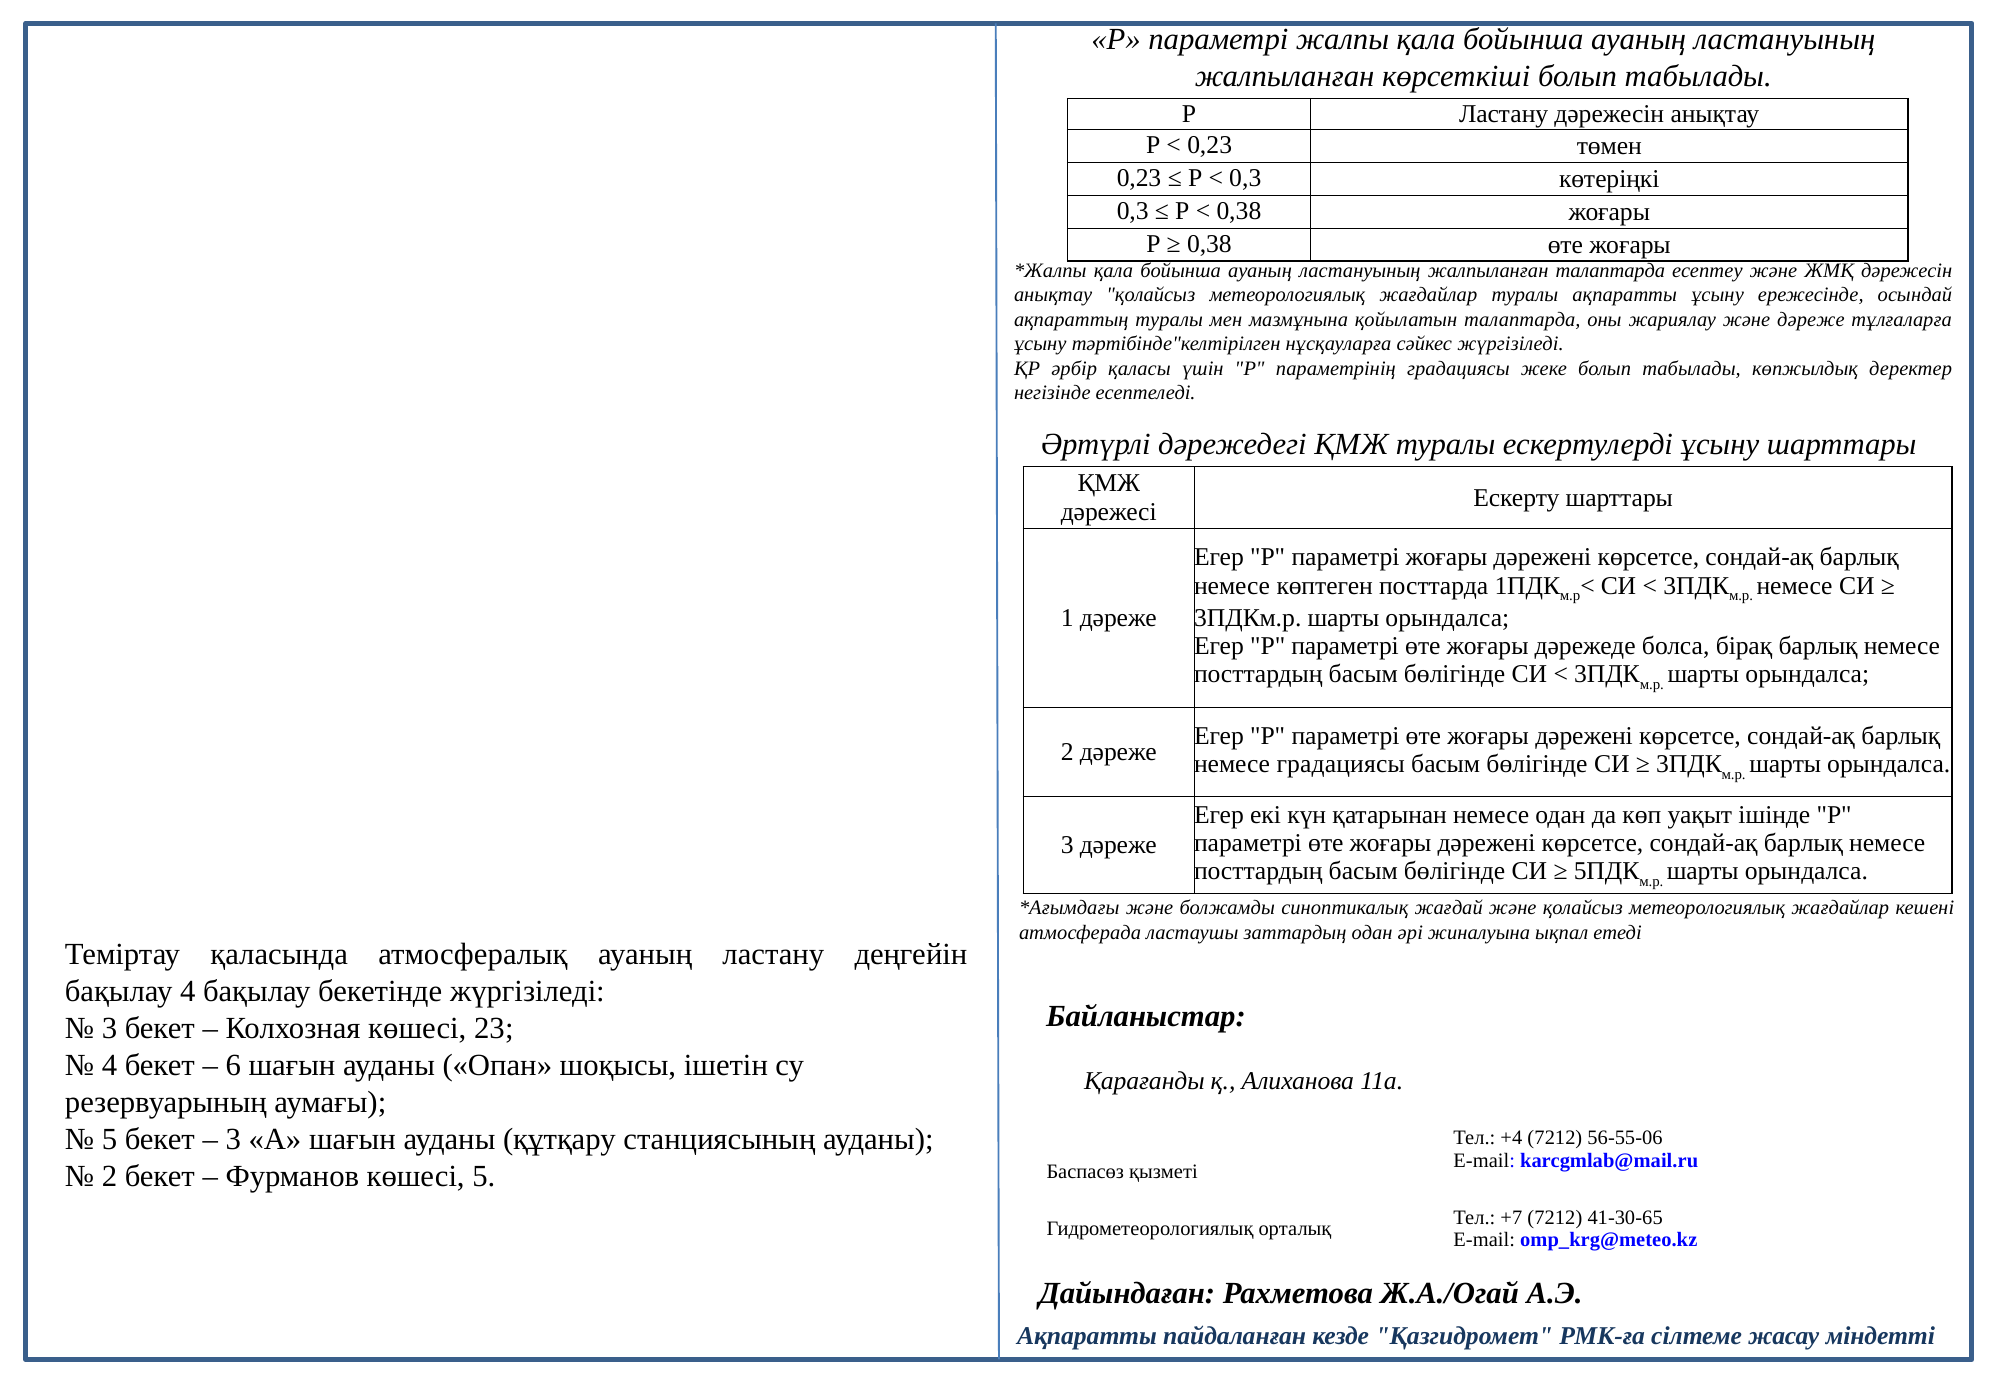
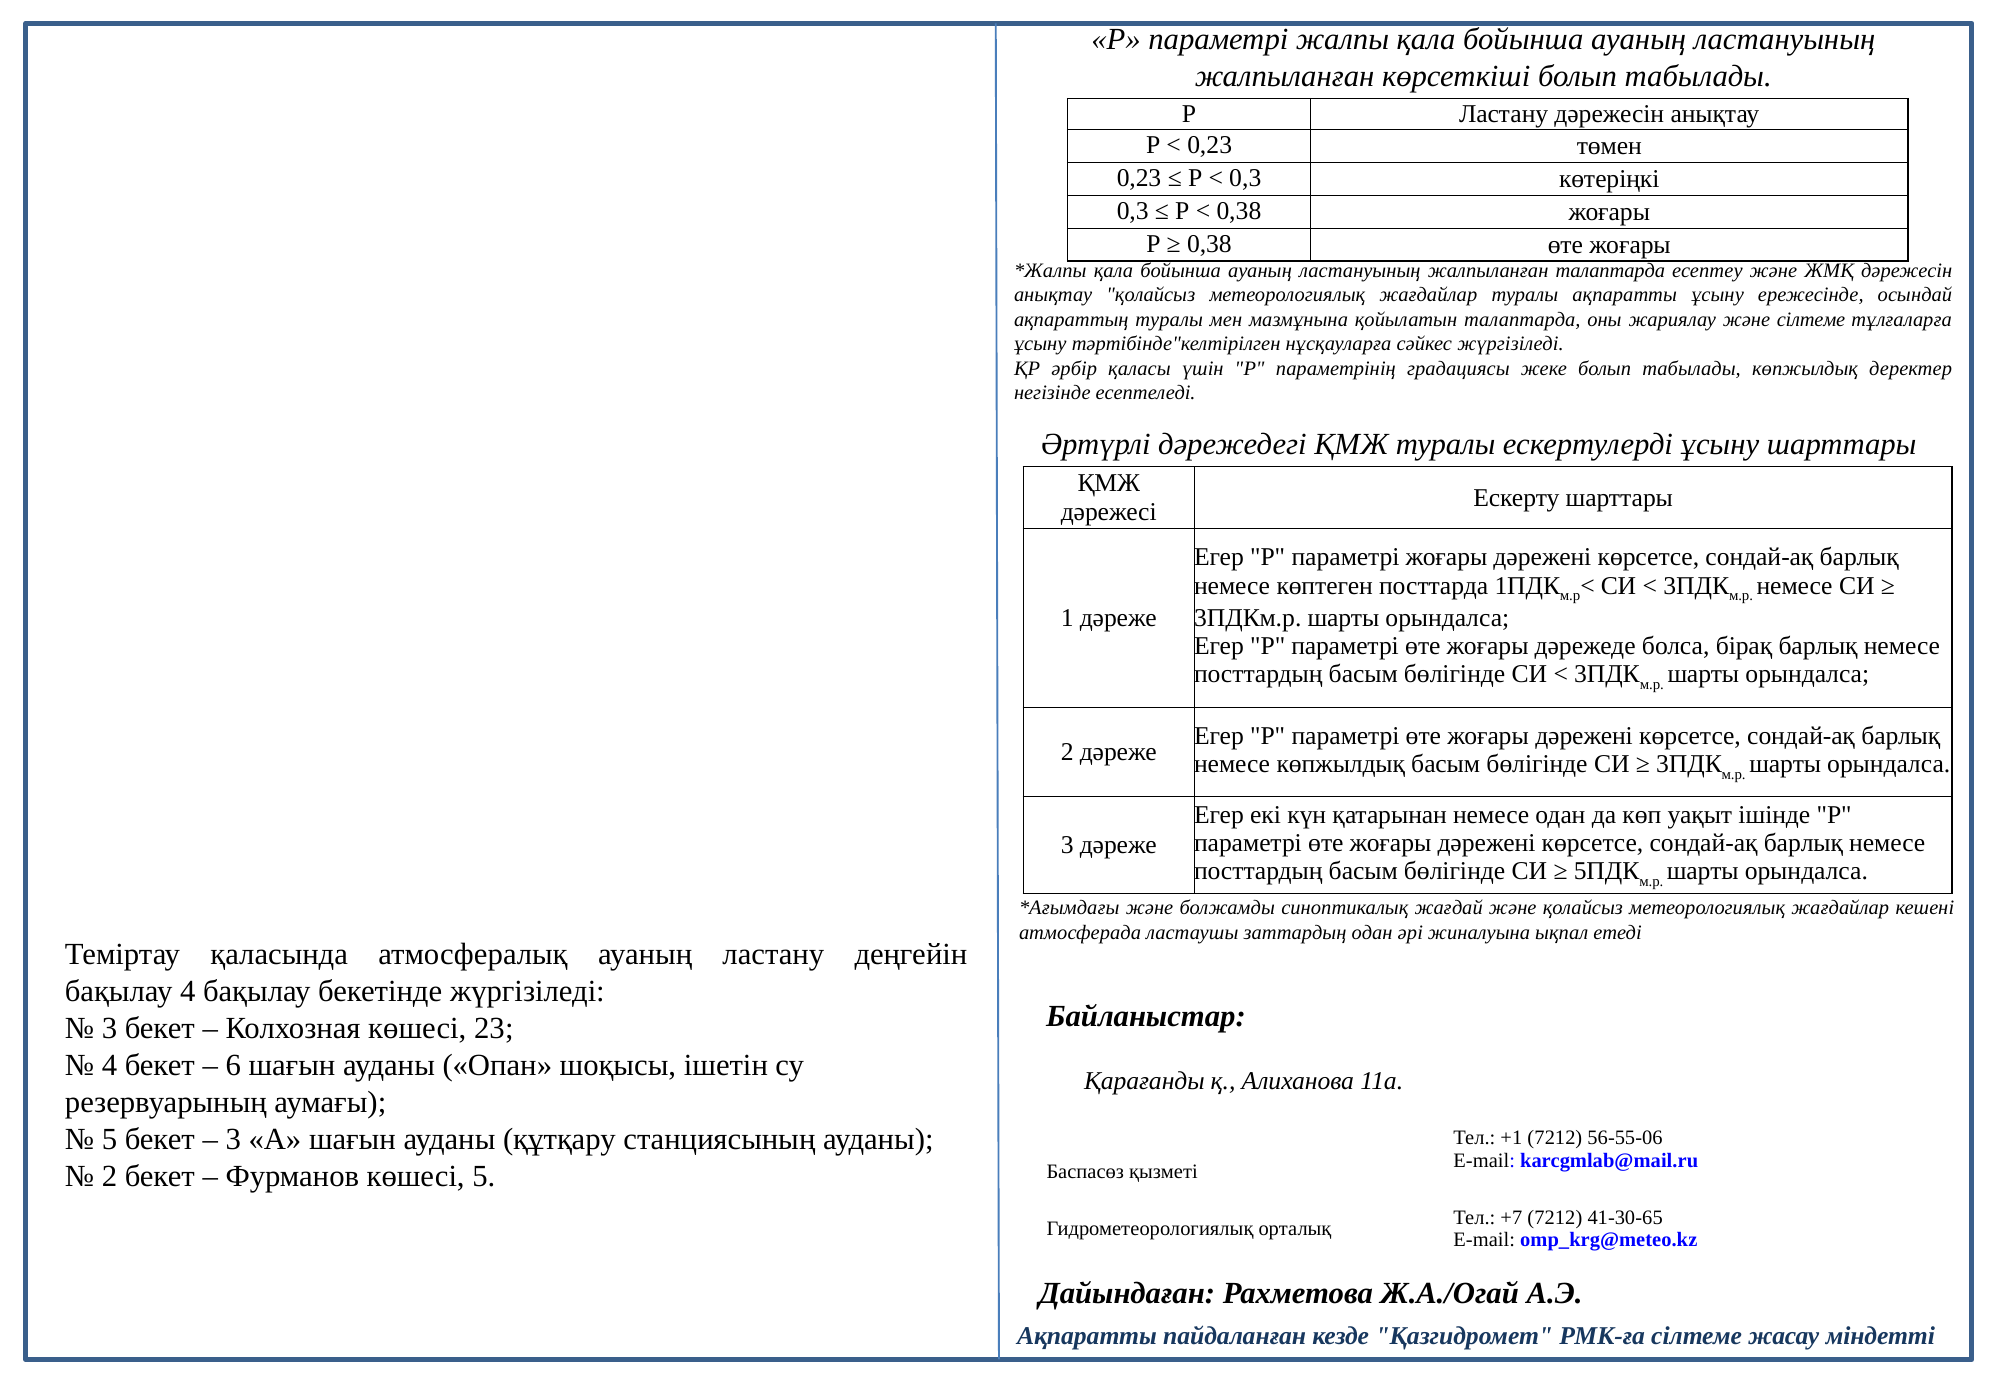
және дәреже: дәреже -> сілтеме
немесе градациясы: градациясы -> көпжылдық
+4: +4 -> +1
